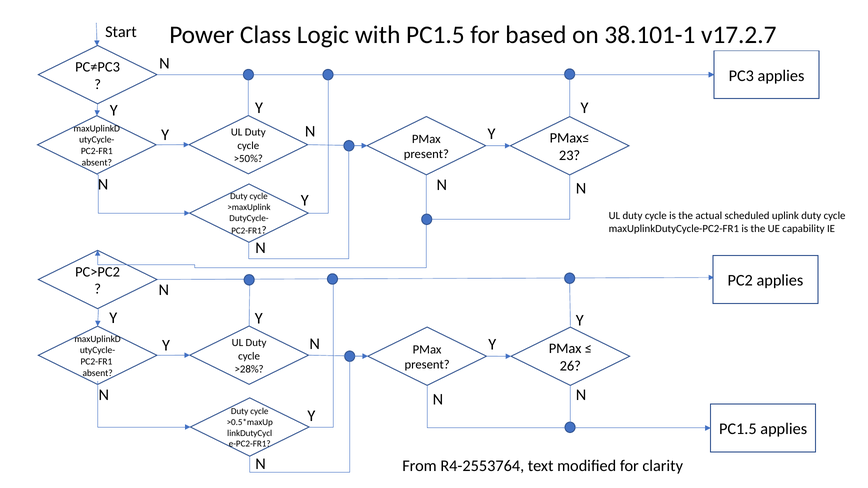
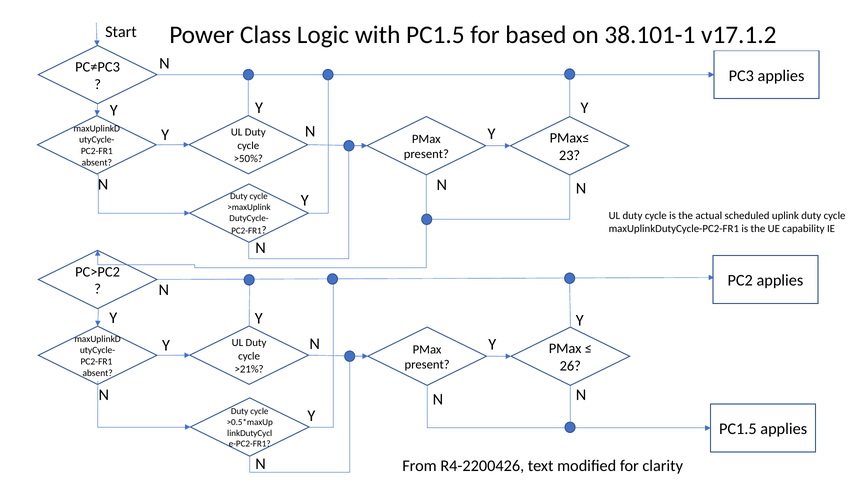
v17.2.7: v17.2.7 -> v17.1.2
>28%: >28% -> >21%
R4-2553764: R4-2553764 -> R4-2200426
